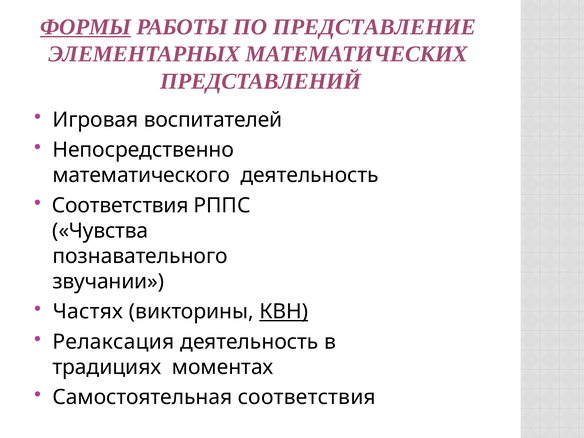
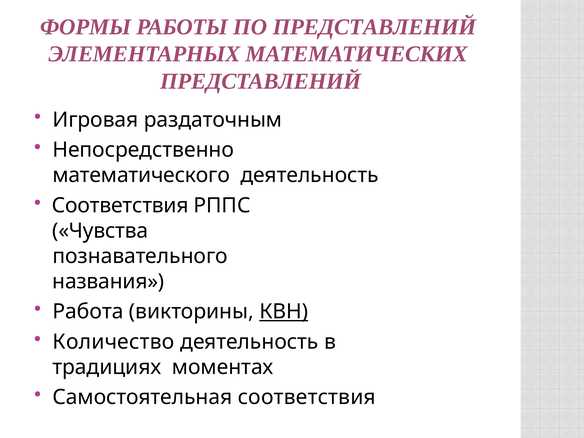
ФОРМЫ underline: present -> none
ПО ПРЕДСТАВЛЕНИЕ: ПРЕДСТАВЛЕНИЕ -> ПРЕДСТАВЛЕНИЙ
воспитателей: воспитателей -> раздаточным
звучании: звучании -> названия
Частях: Частях -> Работа
Релаксация: Релаксация -> Количество
